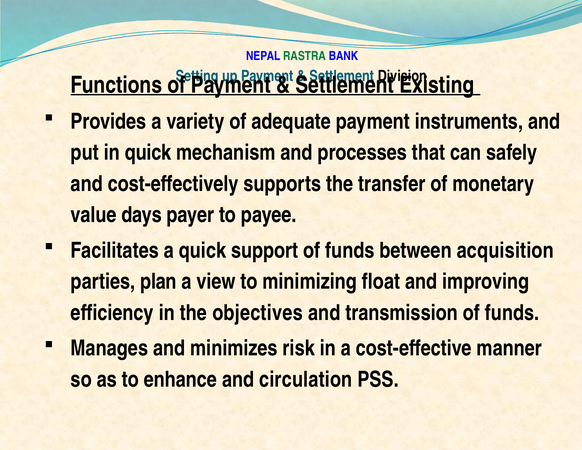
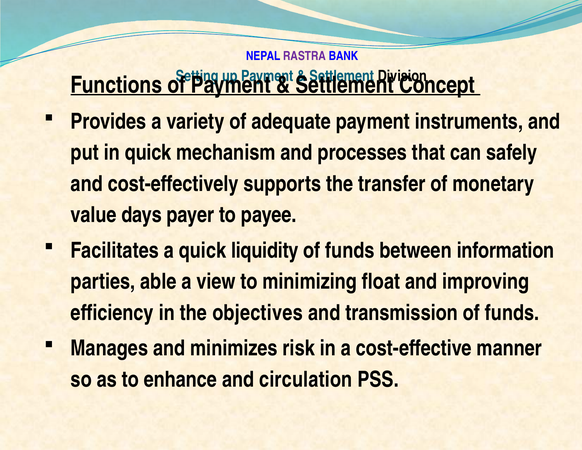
RASTRA colour: green -> purple
Existing: Existing -> Concept
support: support -> liquidity
acquisition: acquisition -> information
plan: plan -> able
